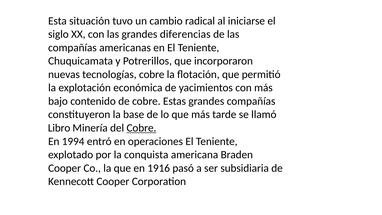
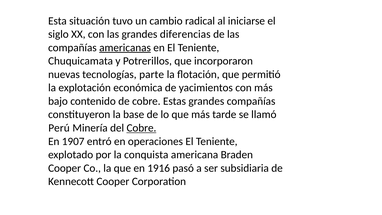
americanas underline: none -> present
tecnologías cobre: cobre -> parte
Libro: Libro -> Perú
1994: 1994 -> 1907
